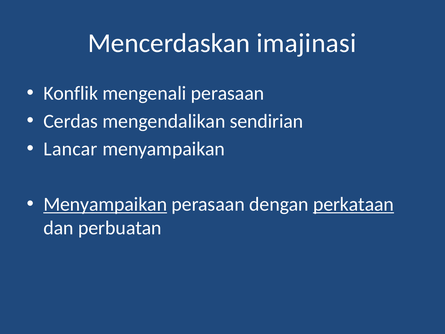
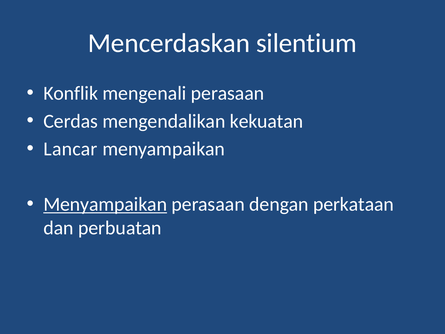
imajinasi: imajinasi -> silentium
sendirian: sendirian -> kekuatan
perkataan underline: present -> none
